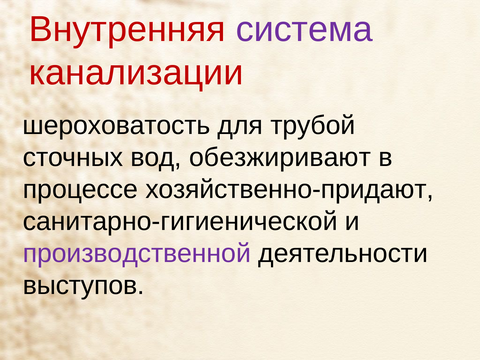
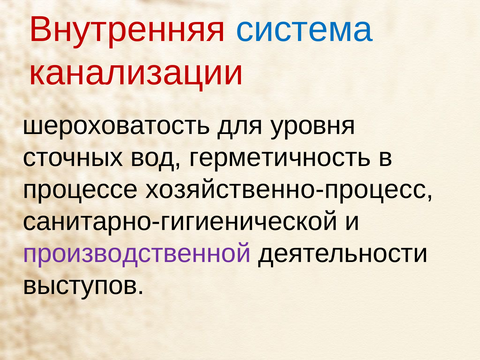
система colour: purple -> blue
трубой: трубой -> уровня
обезжиривают: обезжиривают -> герметичность
хозяйственно-придают: хозяйственно-придают -> хозяйственно-процесс
